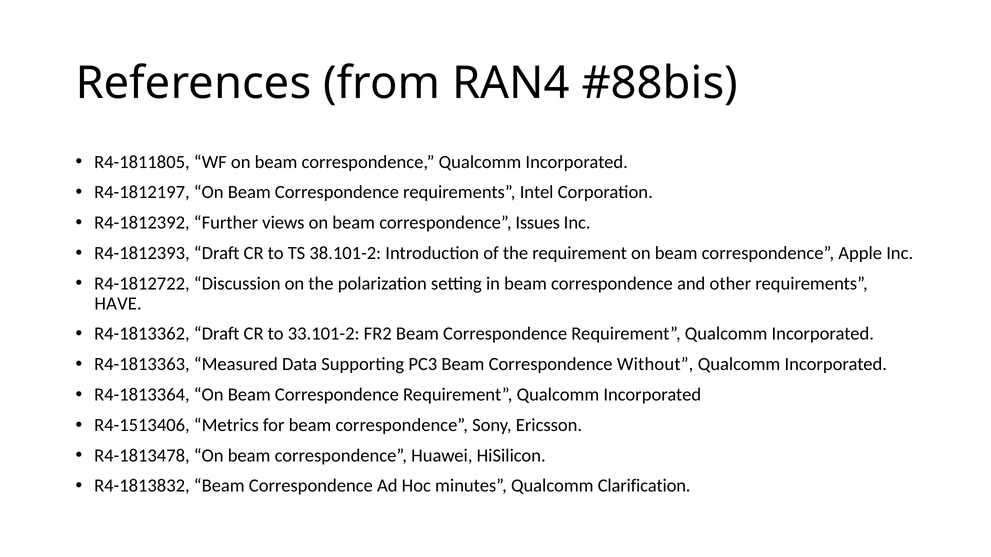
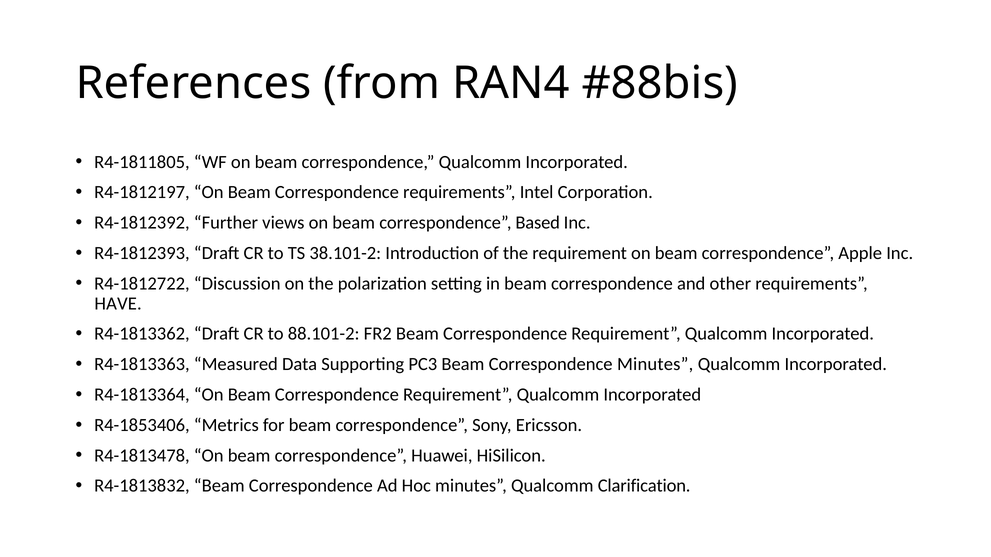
Issues: Issues -> Based
33.101-2: 33.101-2 -> 88.101-2
Correspondence Without: Without -> Minutes
R4-1513406: R4-1513406 -> R4-1853406
